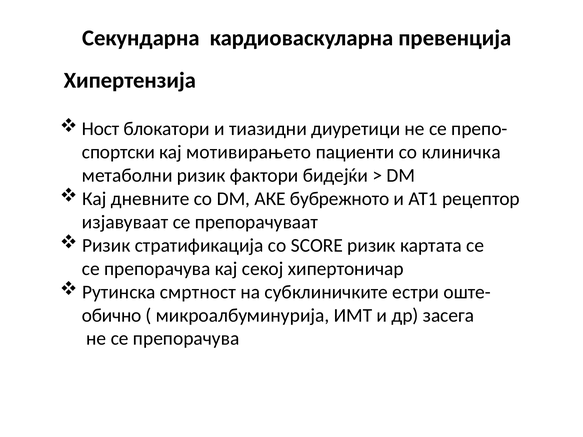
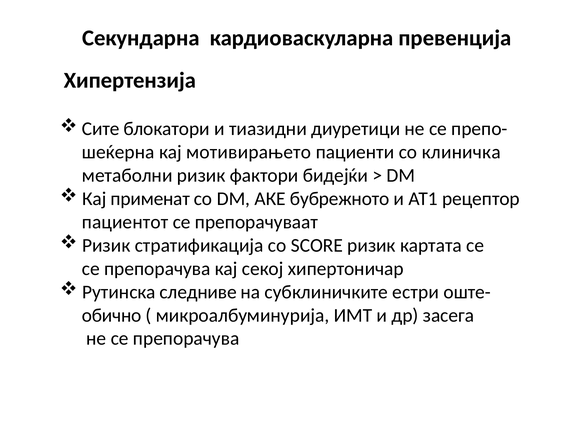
Ност: Ност -> Сите
спортски: спортски -> шеќерна
дневните: дневните -> применат
изјавуваат: изјавуваат -> пациентот
смртност: смртност -> следниве
